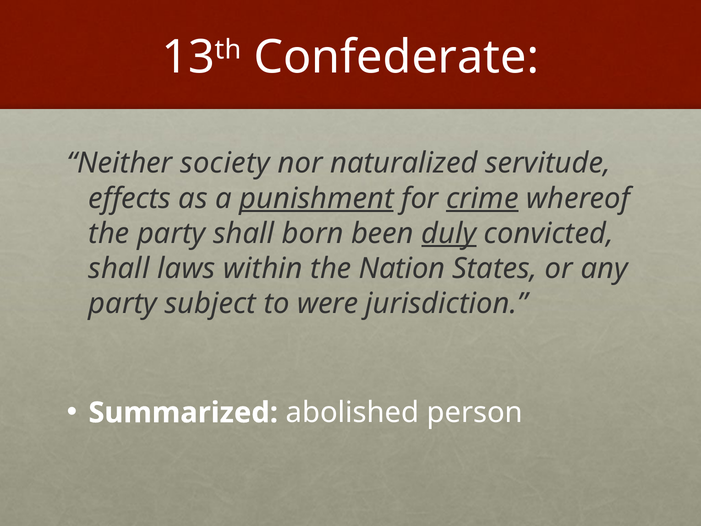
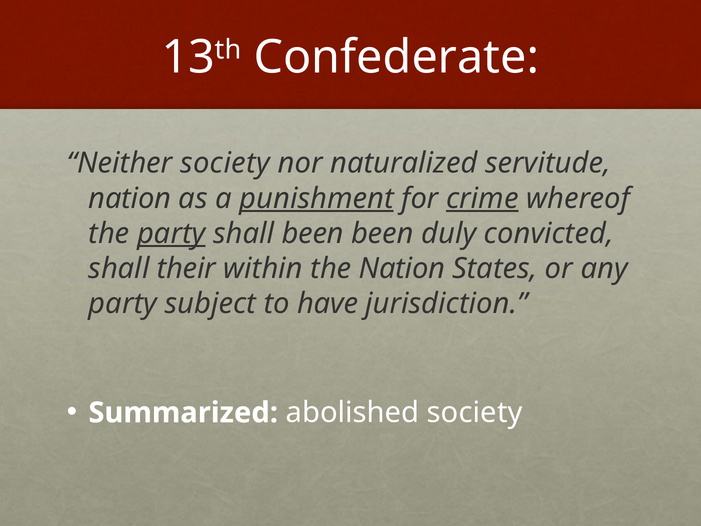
effects at (130, 198): effects -> nation
party at (171, 233) underline: none -> present
shall born: born -> been
duly underline: present -> none
laws: laws -> their
were: were -> have
abolished person: person -> society
